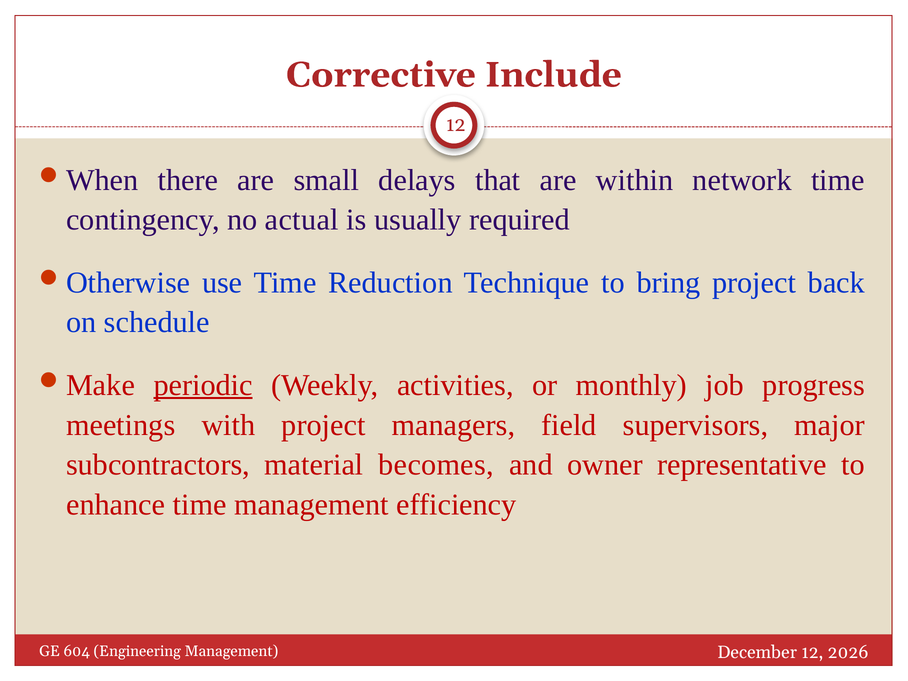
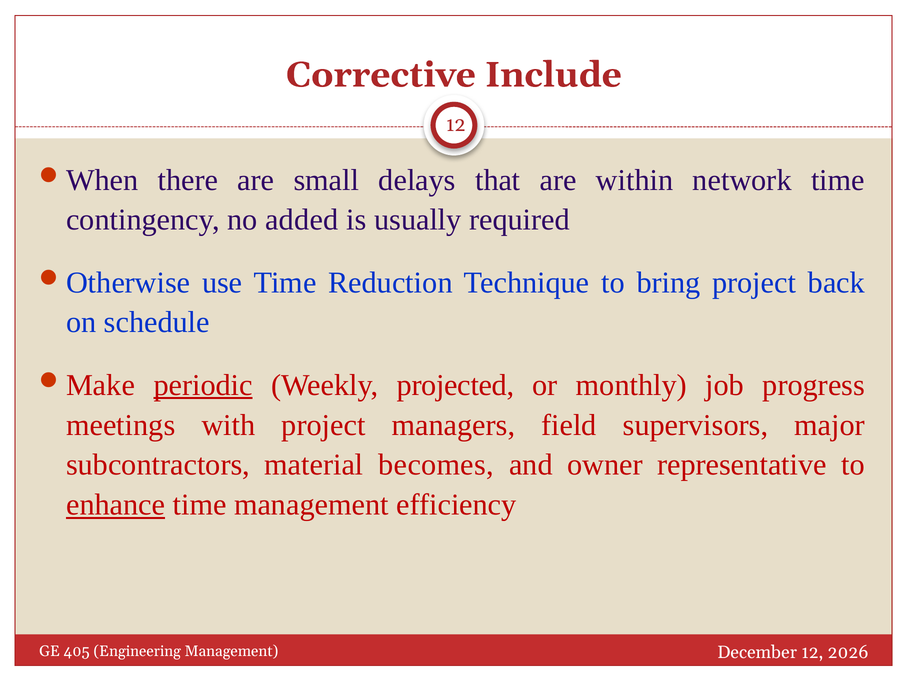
actual: actual -> added
activities: activities -> projected
enhance underline: none -> present
604: 604 -> 405
